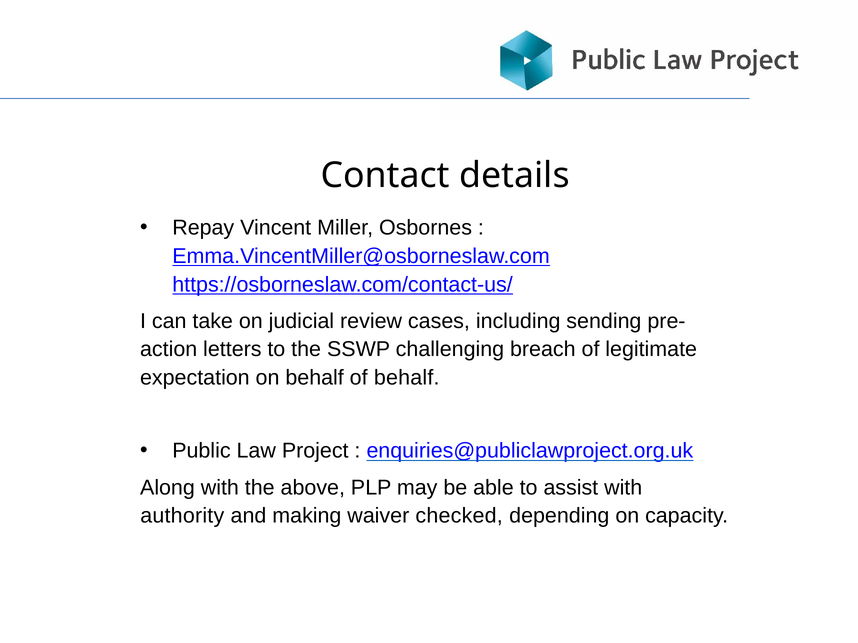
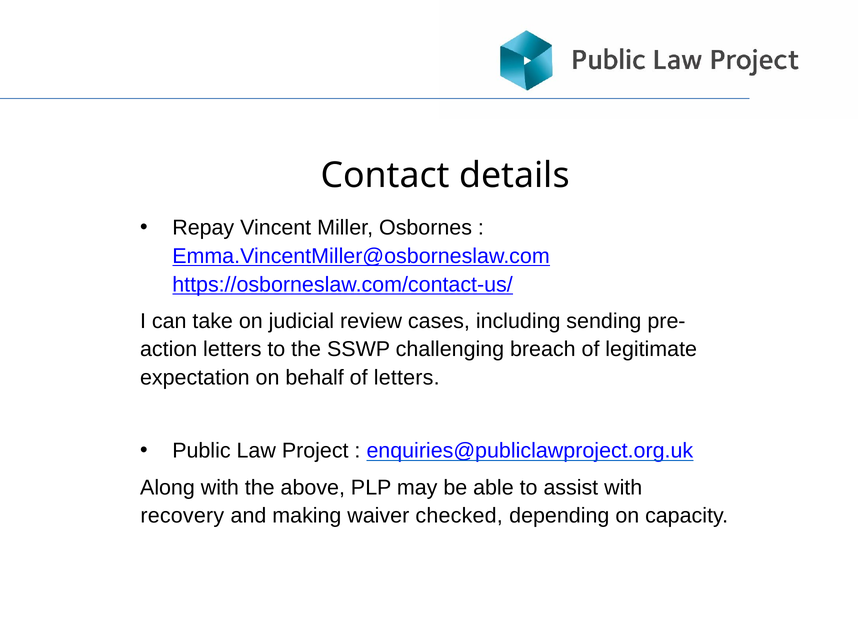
of behalf: behalf -> letters
authority: authority -> recovery
